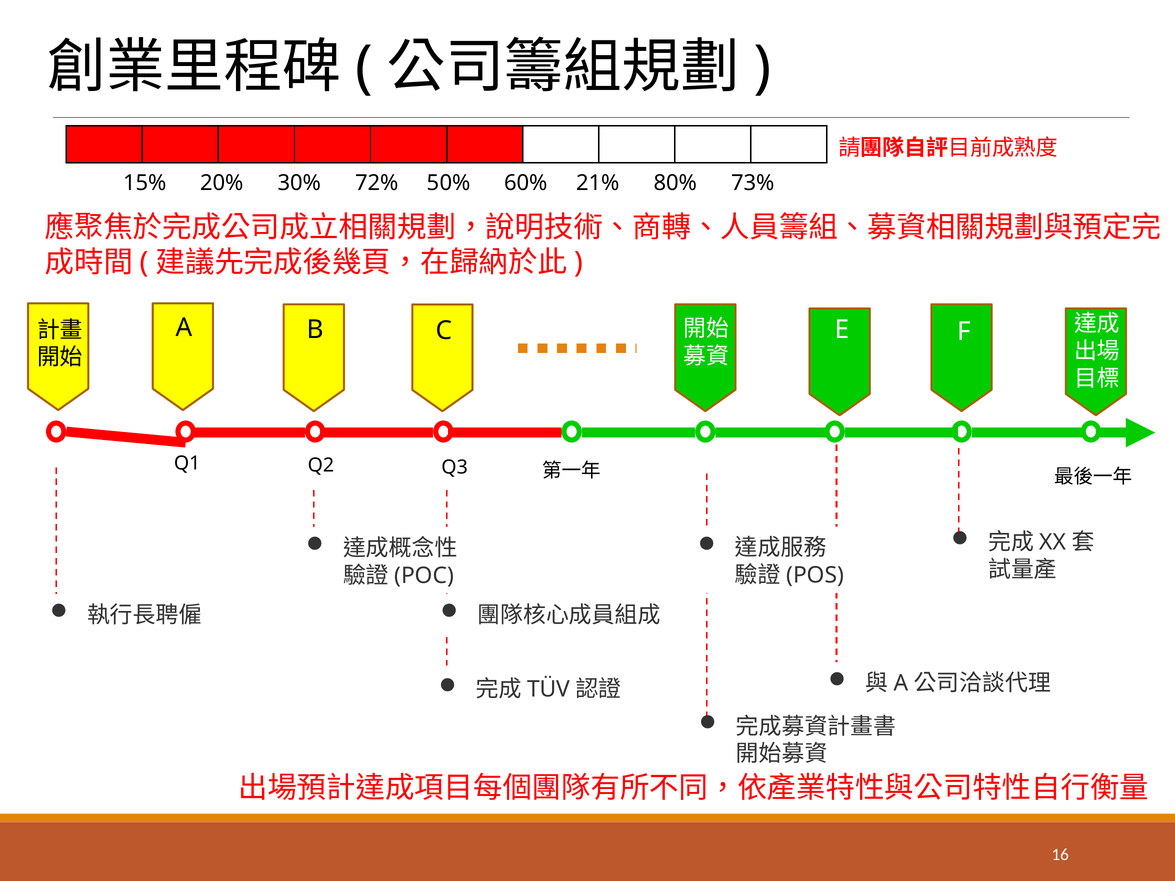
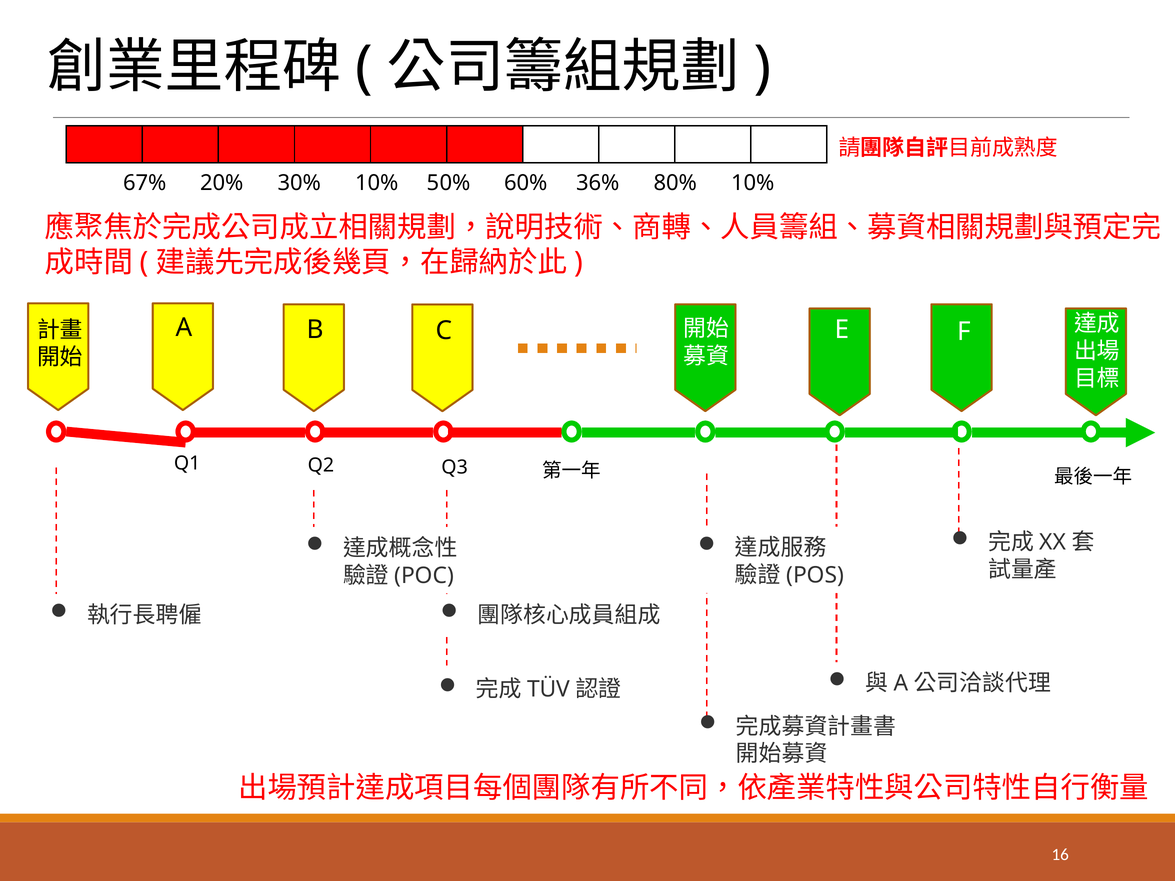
15%: 15% -> 67%
30% 72%: 72% -> 10%
21%: 21% -> 36%
80% 73%: 73% -> 10%
